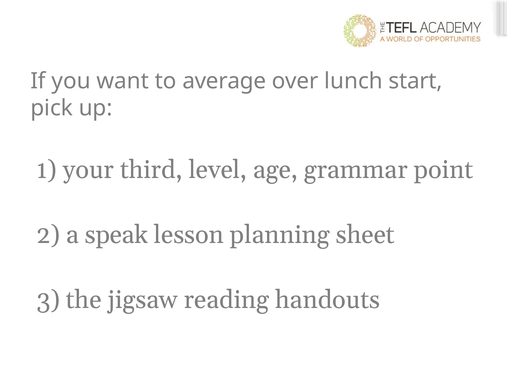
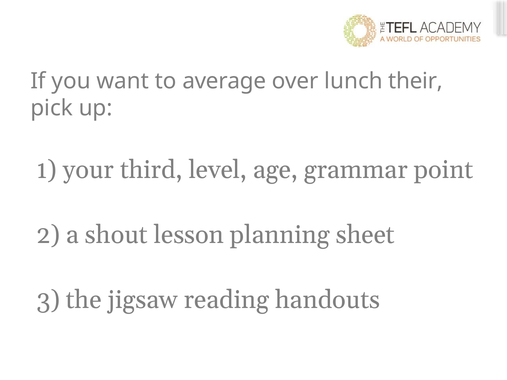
start: start -> their
speak: speak -> shout
